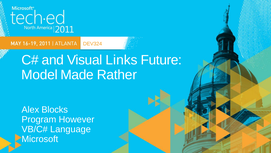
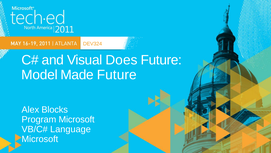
Links: Links -> Does
Made Rather: Rather -> Future
Program However: However -> Microsoft
